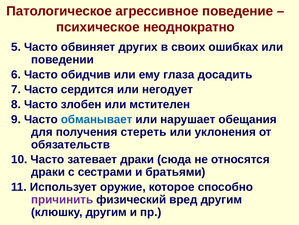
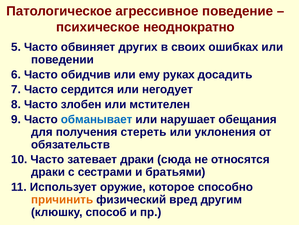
глаза: глаза -> руках
причинить colour: purple -> orange
клюшку другим: другим -> способ
